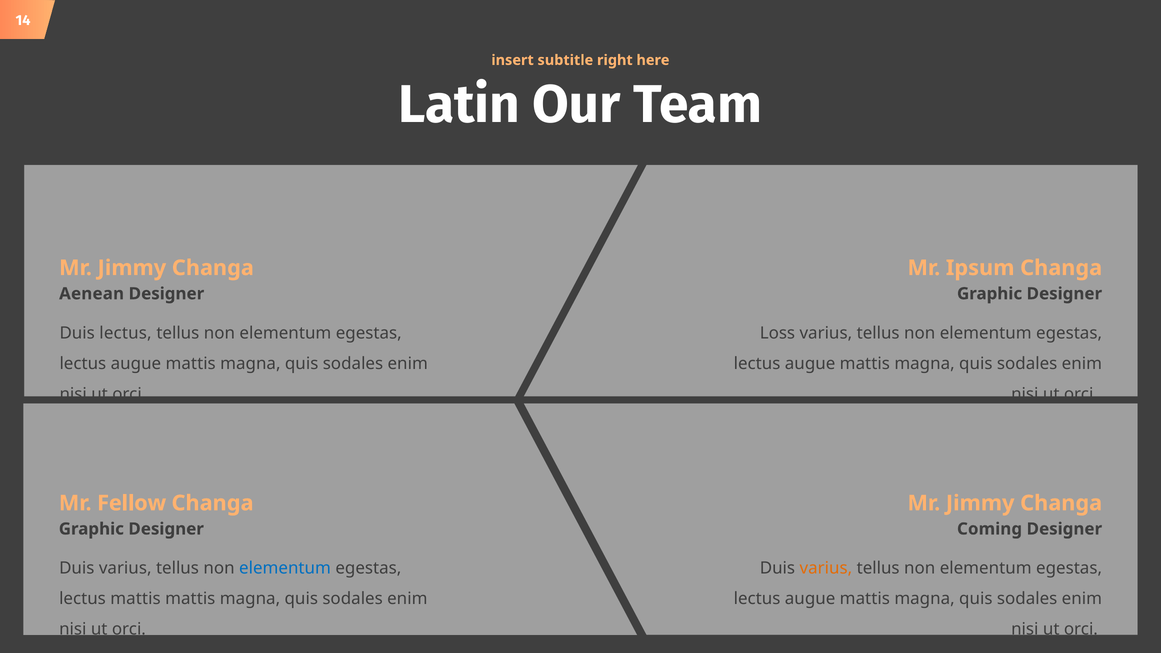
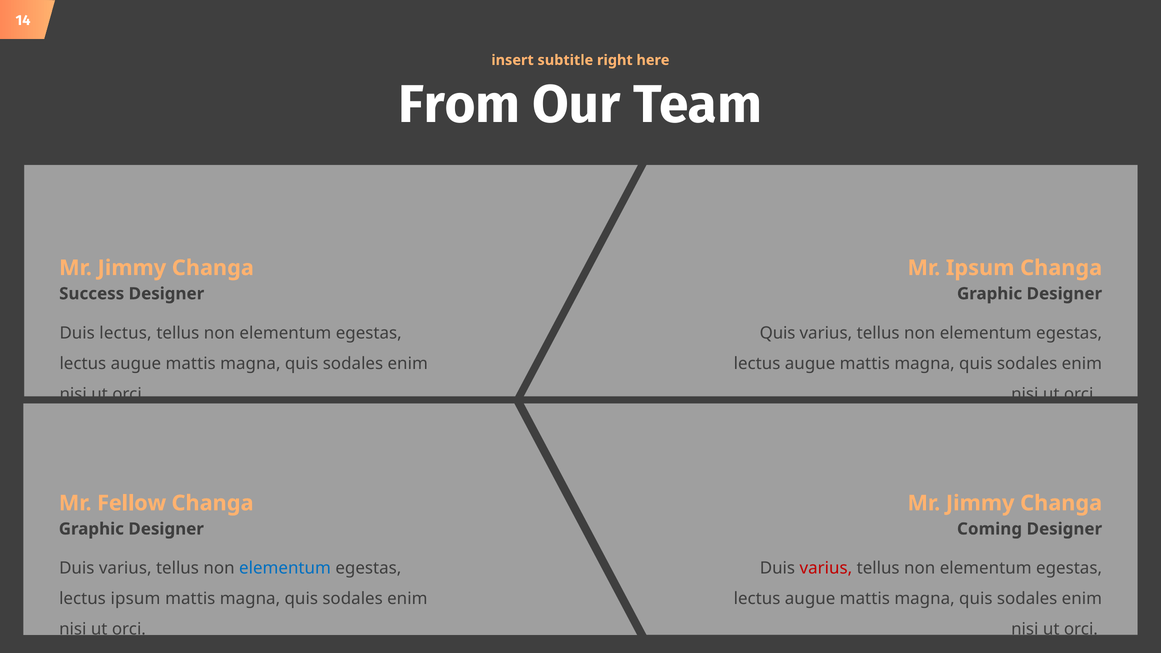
Latin: Latin -> From
Aenean: Aenean -> Success
Loss at (777, 333): Loss -> Quis
varius at (826, 568) colour: orange -> red
lectus mattis: mattis -> ipsum
